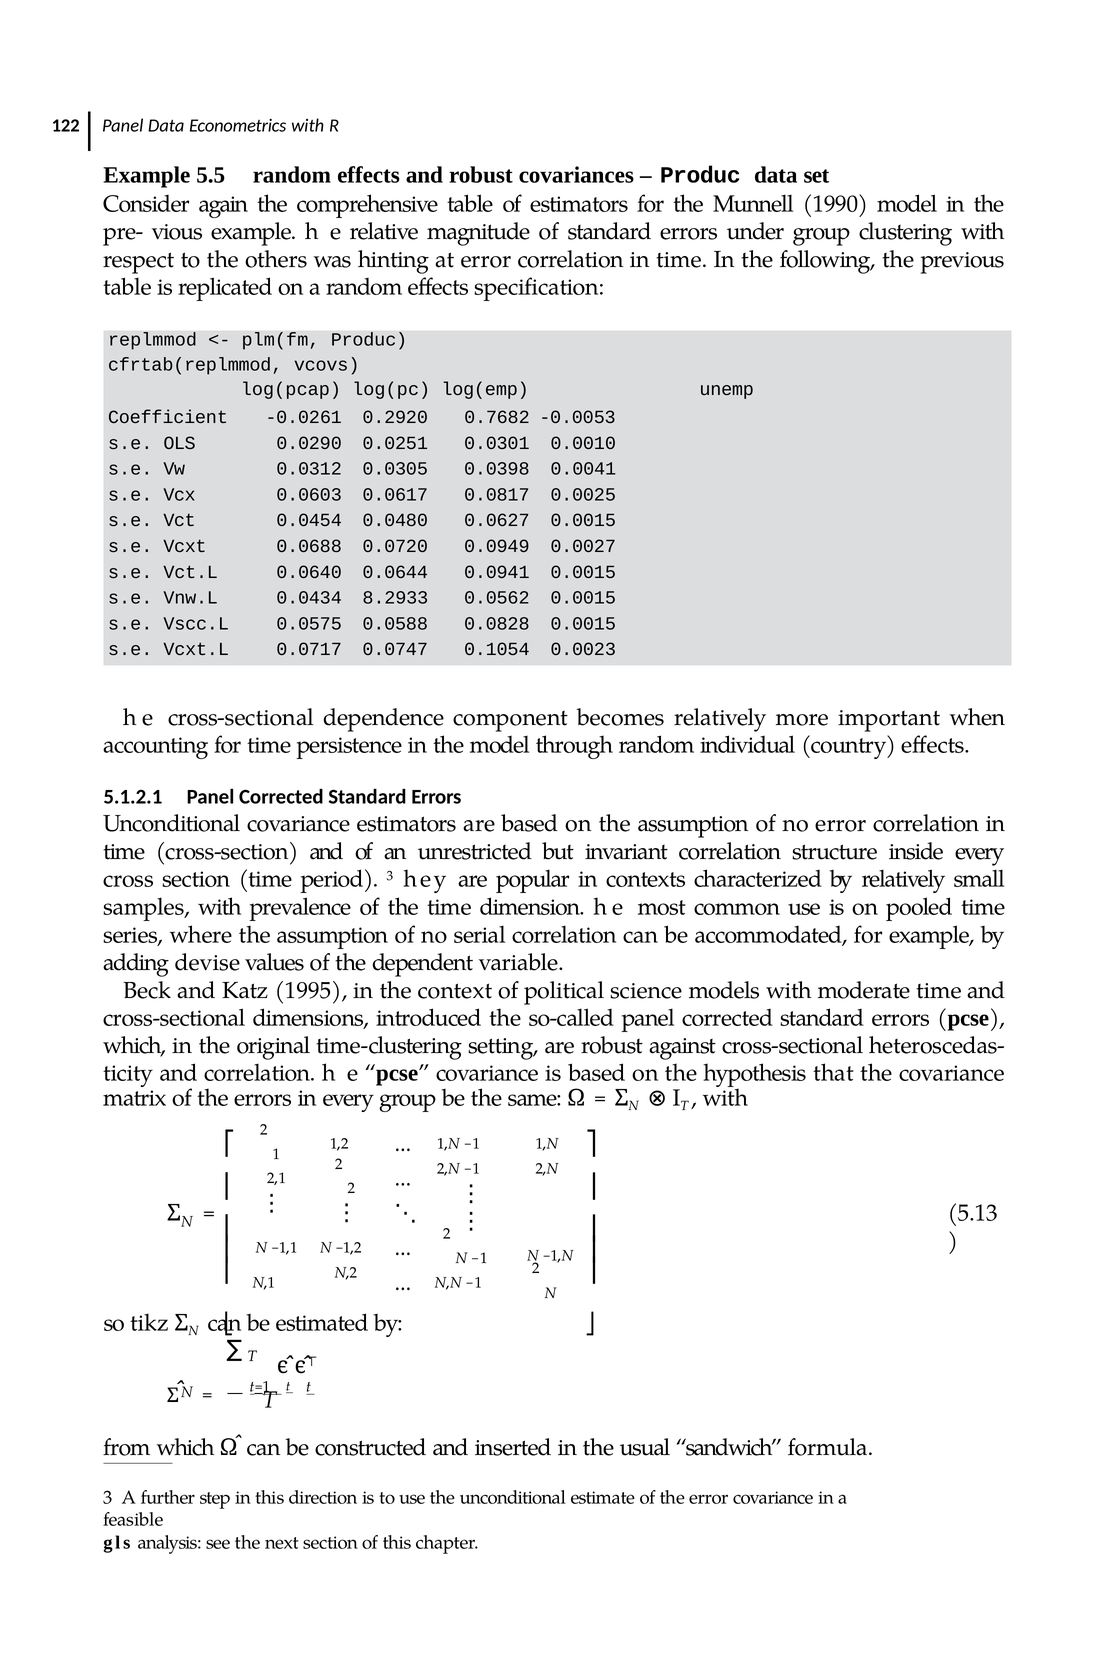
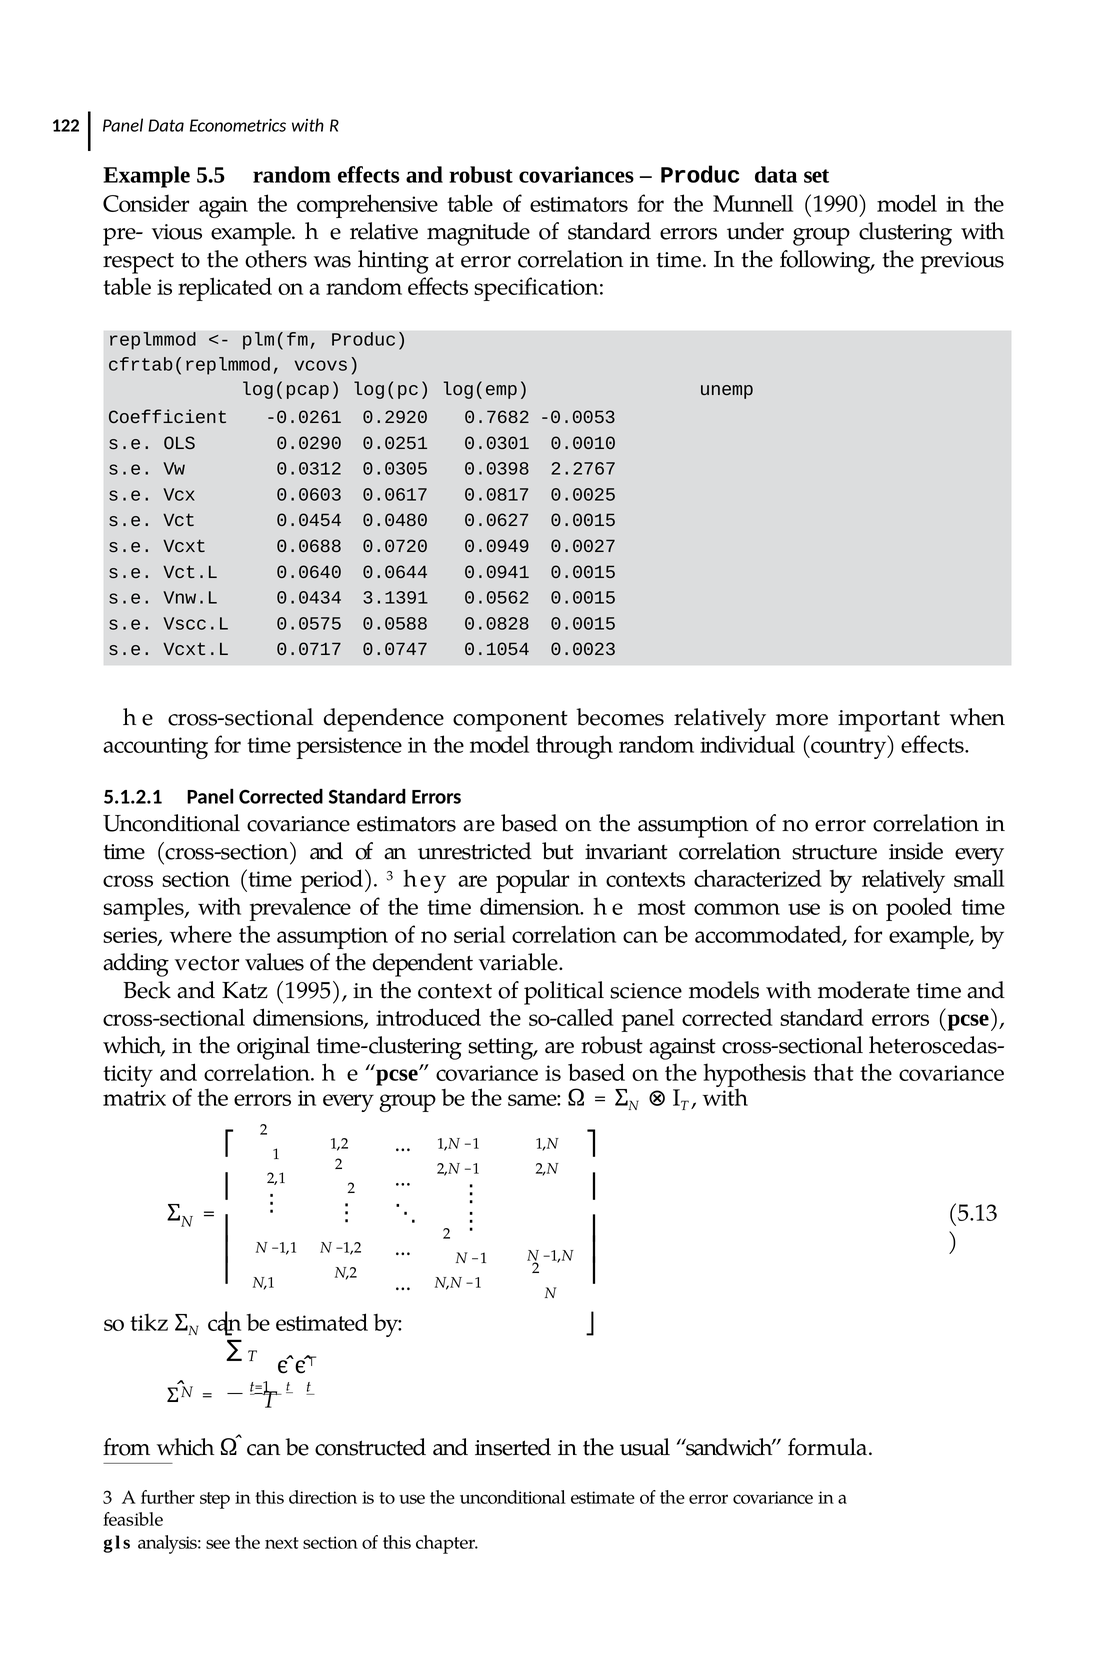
0.0041: 0.0041 -> 2.2767
8.2933: 8.2933 -> 3.1391
devise: devise -> vector
